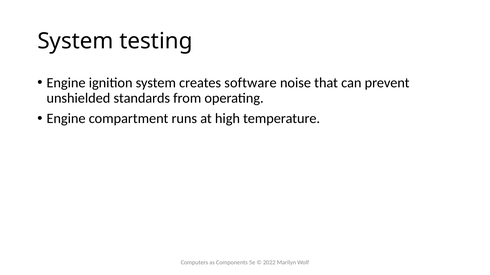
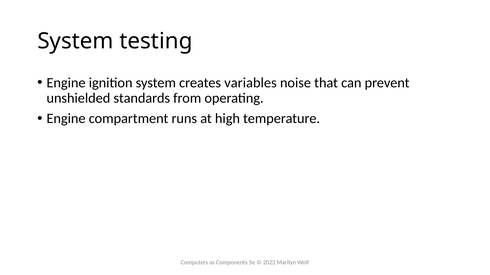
software: software -> variables
